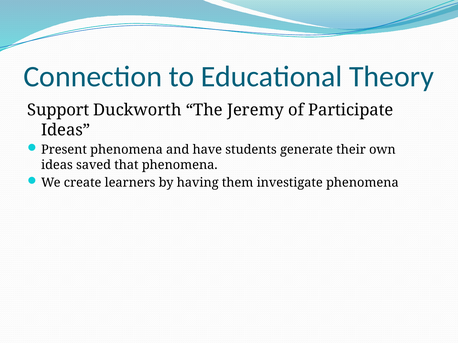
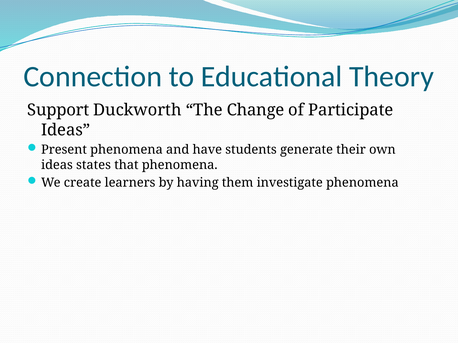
Jeremy: Jeremy -> Change
saved: saved -> states
